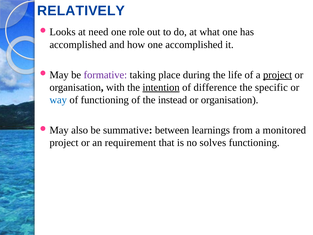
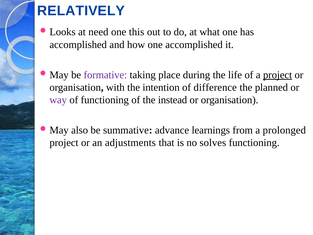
role: role -> this
intention underline: present -> none
specific: specific -> planned
way colour: blue -> purple
between: between -> advance
monitored: monitored -> prolonged
requirement: requirement -> adjustments
